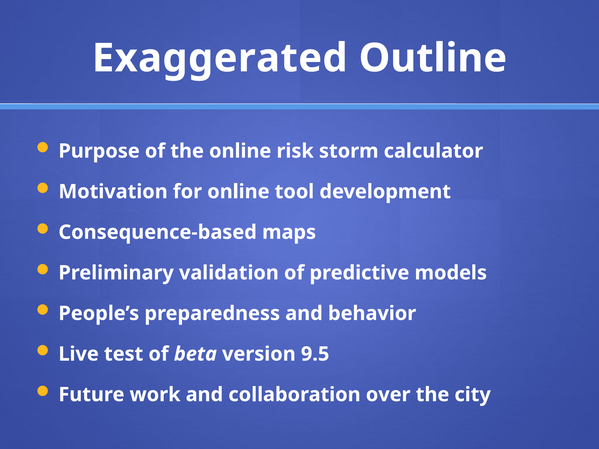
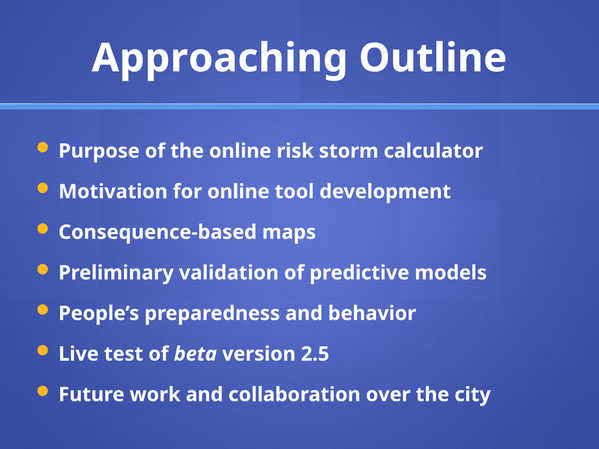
Exaggerated: Exaggerated -> Approaching
9.5: 9.5 -> 2.5
